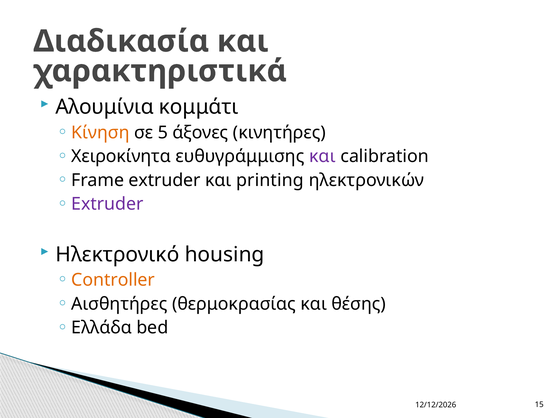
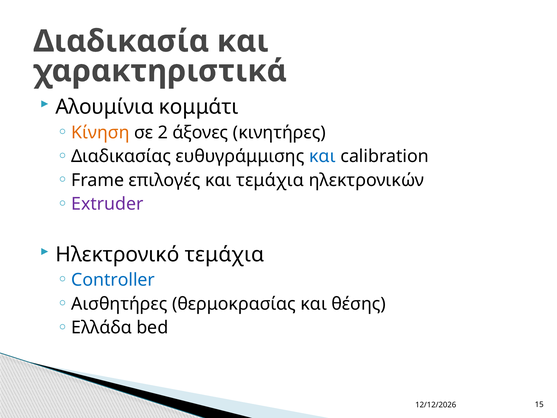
5: 5 -> 2
Χειροκίνητα: Χειροκίνητα -> Διαδικασίας
και at (322, 156) colour: purple -> blue
Frame extruder: extruder -> επιλογές
και printing: printing -> τεμάχια
Ηλεκτρονικό housing: housing -> τεμάχια
Controller colour: orange -> blue
